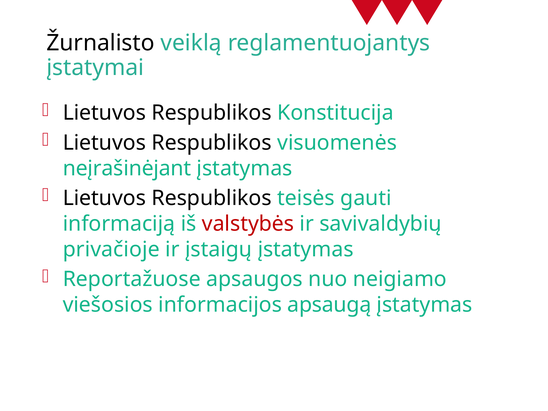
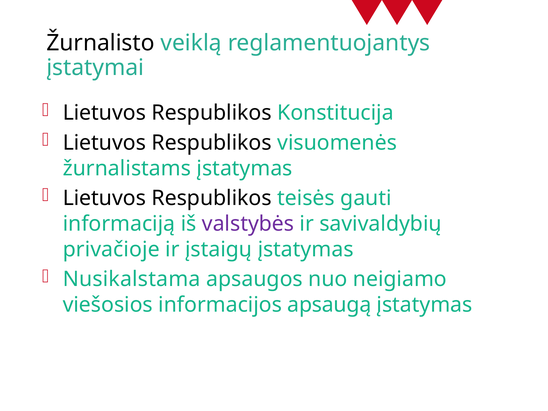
neįrašinėjant: neįrašinėjant -> žurnalistams
valstybės colour: red -> purple
Reportažuose: Reportažuose -> Nusikalstama
